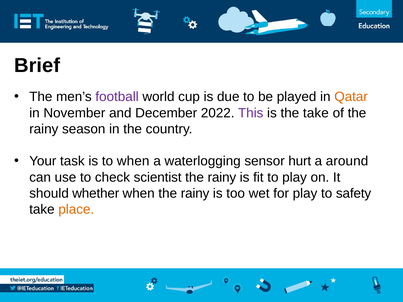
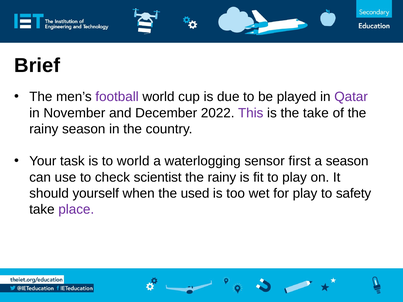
Qatar colour: orange -> purple
to when: when -> world
hurt: hurt -> first
a around: around -> season
whether: whether -> yourself
when the rainy: rainy -> used
place colour: orange -> purple
